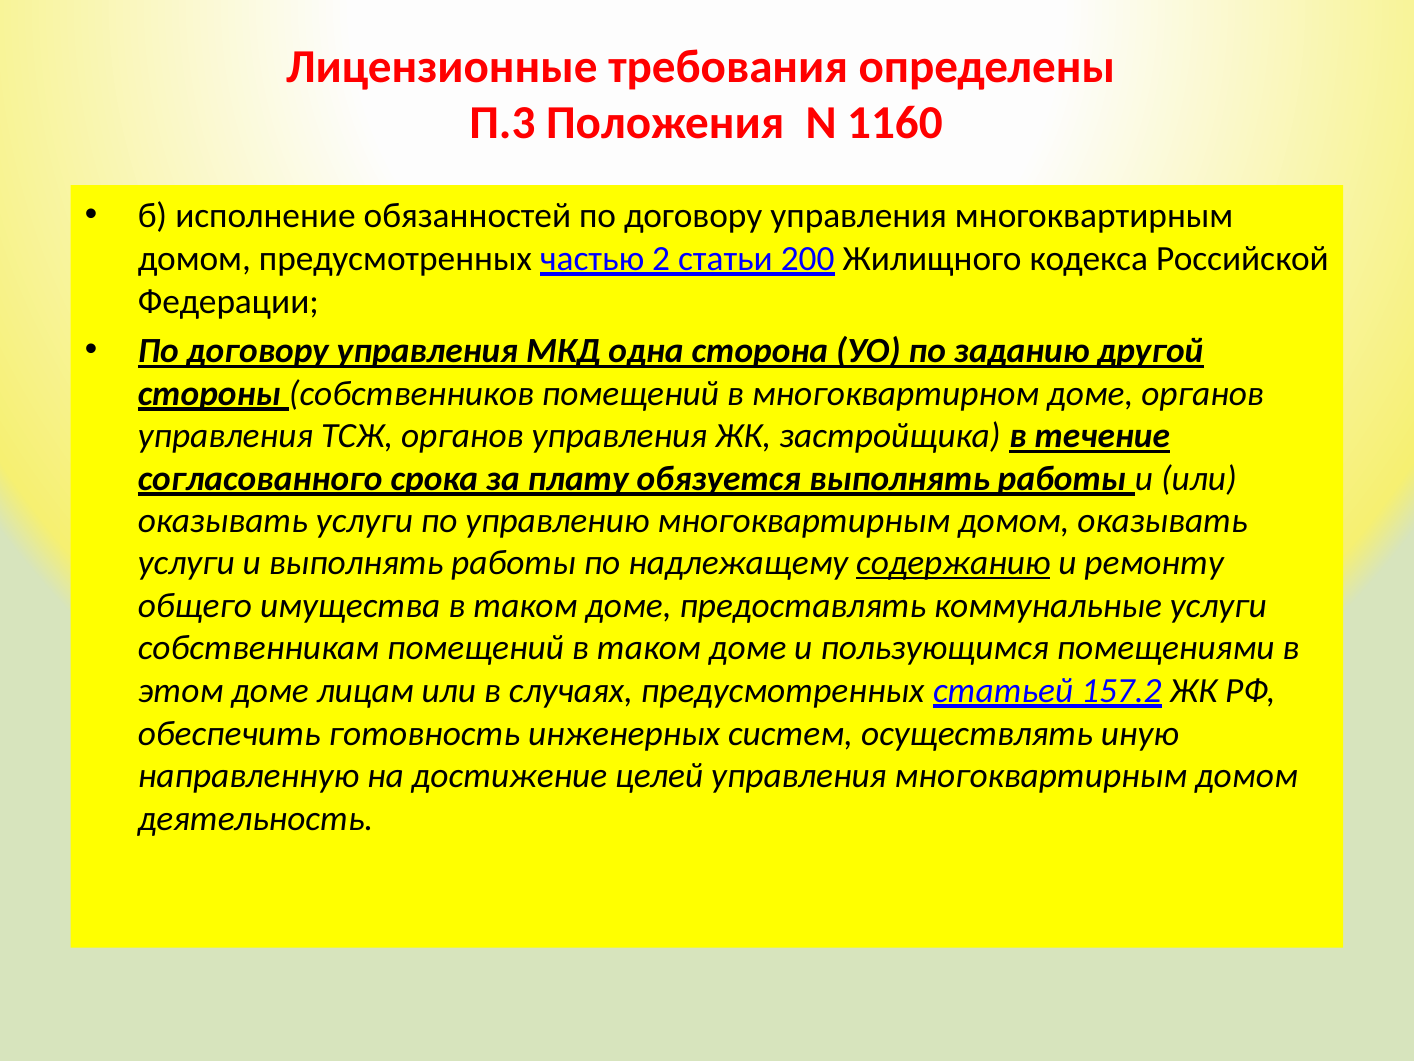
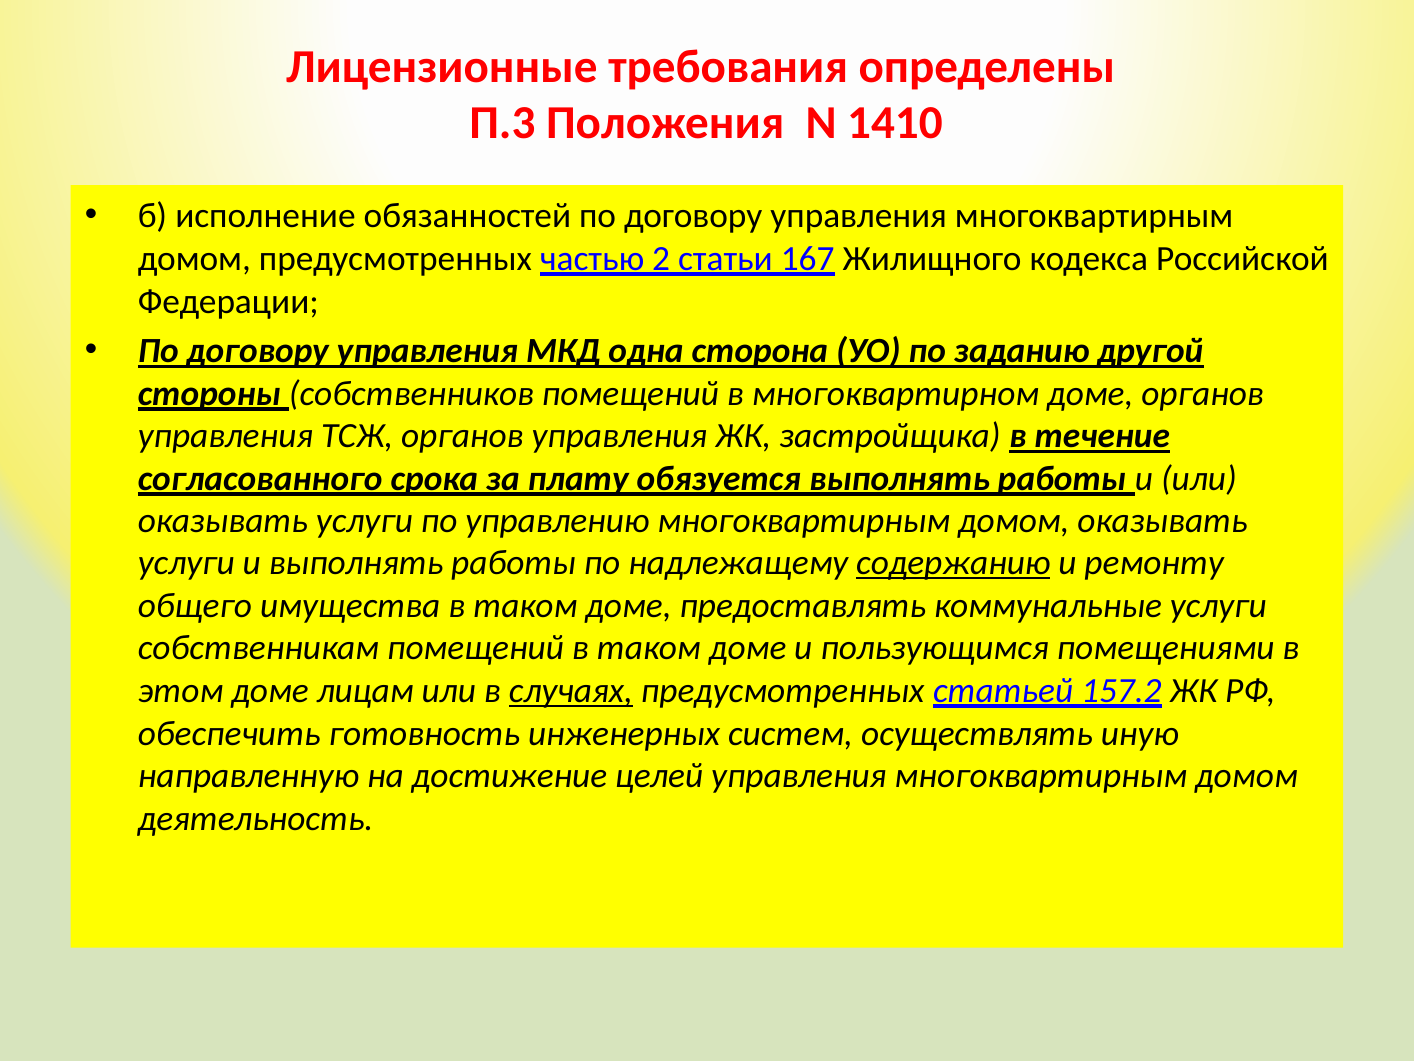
1160: 1160 -> 1410
200: 200 -> 167
случаях underline: none -> present
